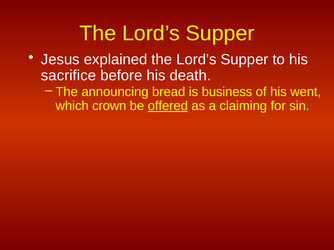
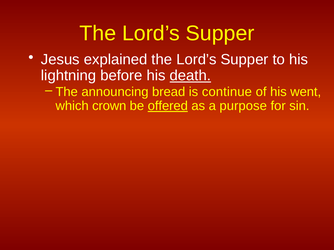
sacrifice: sacrifice -> lightning
death underline: none -> present
business: business -> continue
claiming: claiming -> purpose
